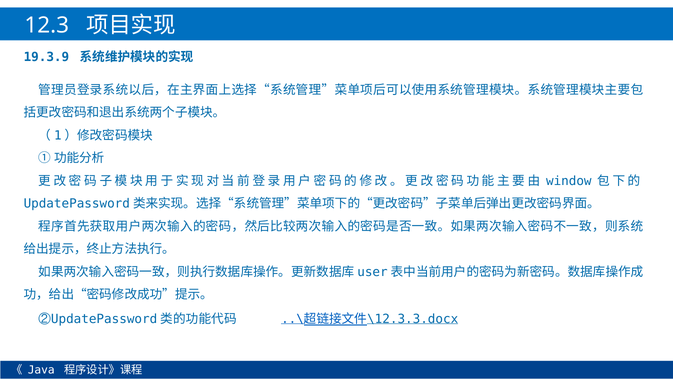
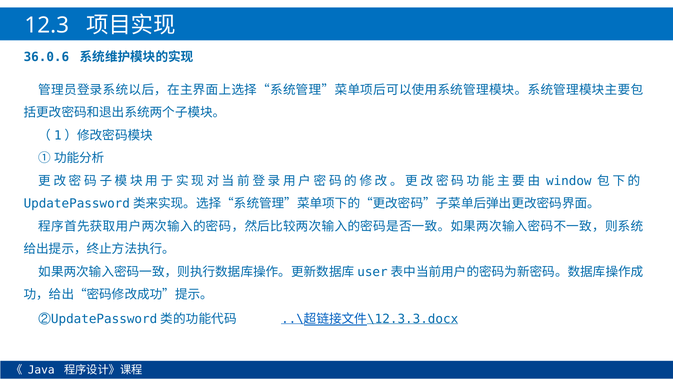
19.3.9: 19.3.9 -> 36.0.6
